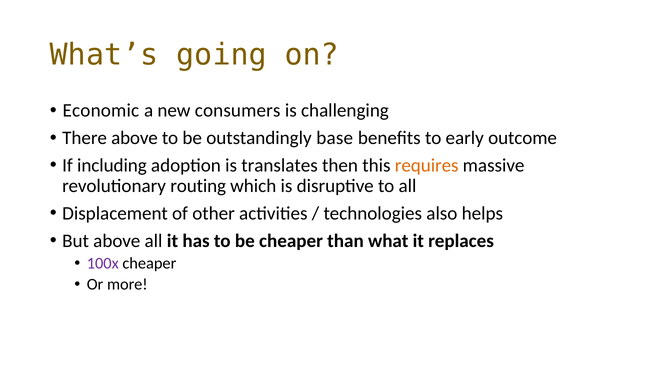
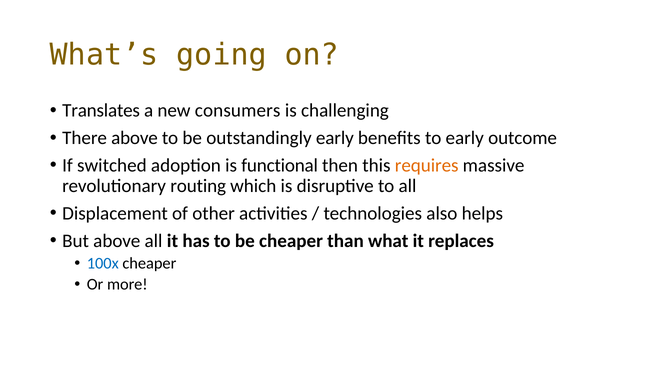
Economic: Economic -> Translates
outstandingly base: base -> early
including: including -> switched
translates: translates -> functional
100x colour: purple -> blue
